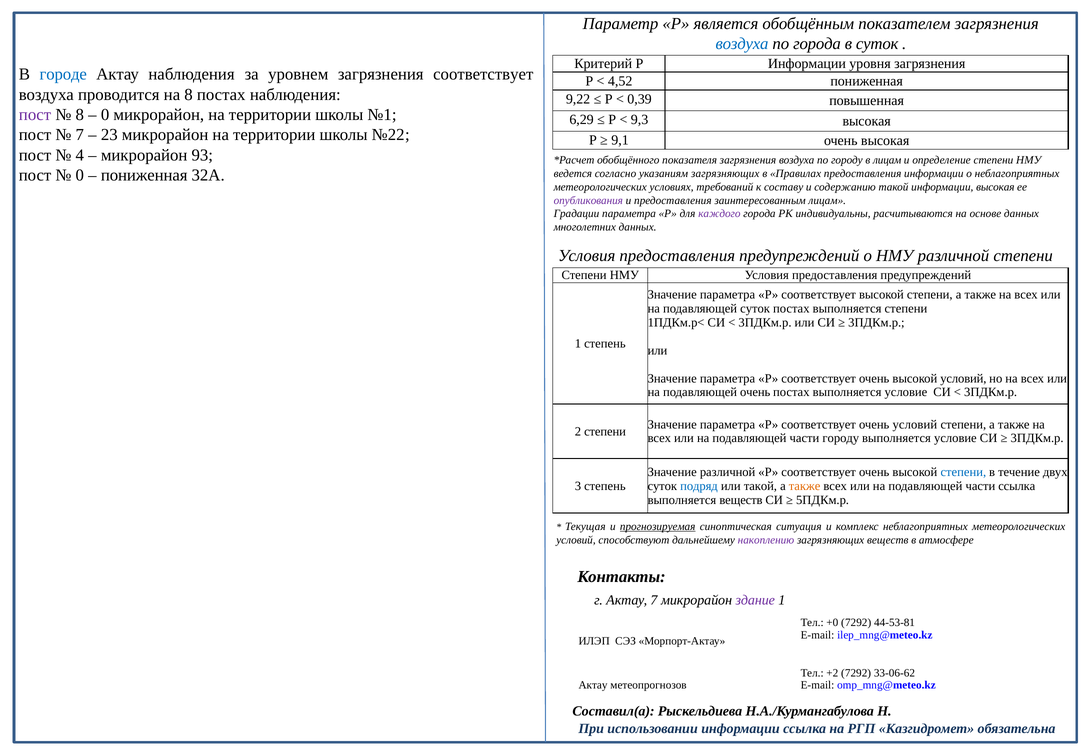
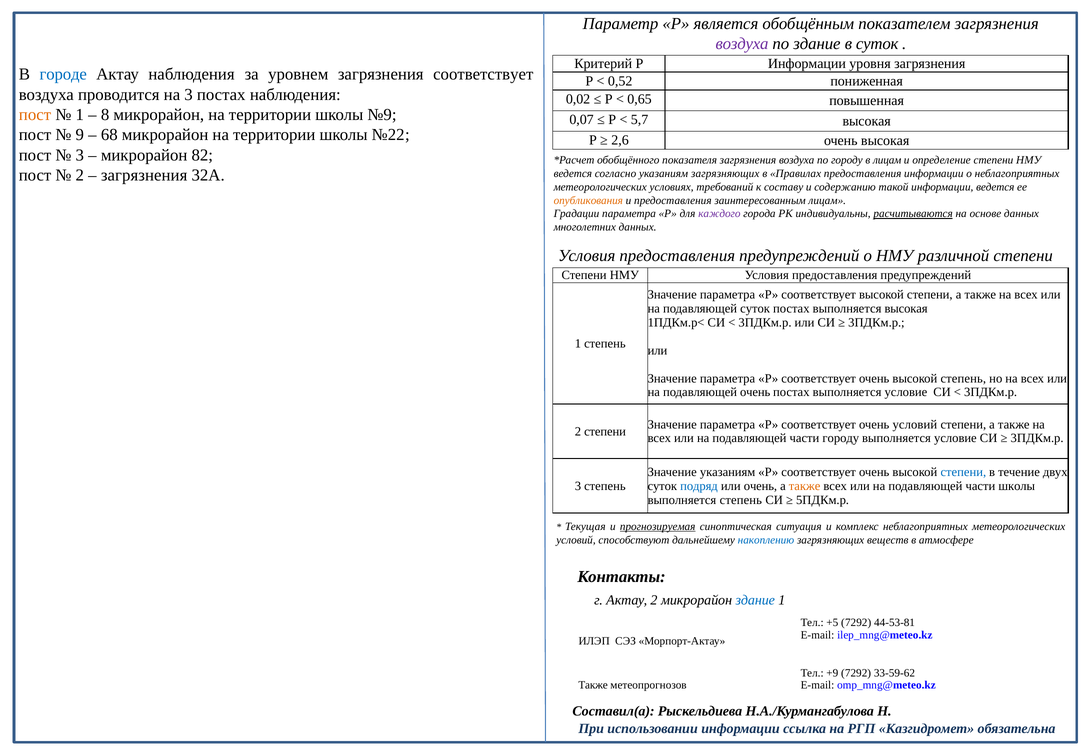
воздуха at (742, 44) colour: blue -> purple
по города: города -> здание
4,52: 4,52 -> 0,52
на 8: 8 -> 3
9,22: 9,22 -> 0,02
0,39: 0,39 -> 0,65
пост at (35, 115) colour: purple -> orange
8 at (80, 115): 8 -> 1
0 at (105, 115): 0 -> 8
№1: №1 -> №9
6,29: 6,29 -> 0,07
9,3: 9,3 -> 5,7
7 at (80, 135): 7 -> 9
23: 23 -> 68
9,1: 9,1 -> 2,6
4 at (80, 155): 4 -> 3
93: 93 -> 82
0 at (80, 175): 0 -> 2
пониженная at (144, 175): пониженная -> загрязнения
информации высокая: высокая -> ведется
опубликования colour: purple -> orange
расчитываются underline: none -> present
выполняется степени: степени -> высокая
высокой условий: условий -> степень
Значение различной: различной -> указаниям
или такой: такой -> очень
части ссылка: ссылка -> школы
выполняется веществ: веществ -> степень
накоплению colour: purple -> blue
Актау 7: 7 -> 2
здание at (755, 600) colour: purple -> blue
+0: +0 -> +5
+2: +2 -> +9
33-06-62: 33-06-62 -> 33-59-62
Актау at (593, 686): Актау -> Также
